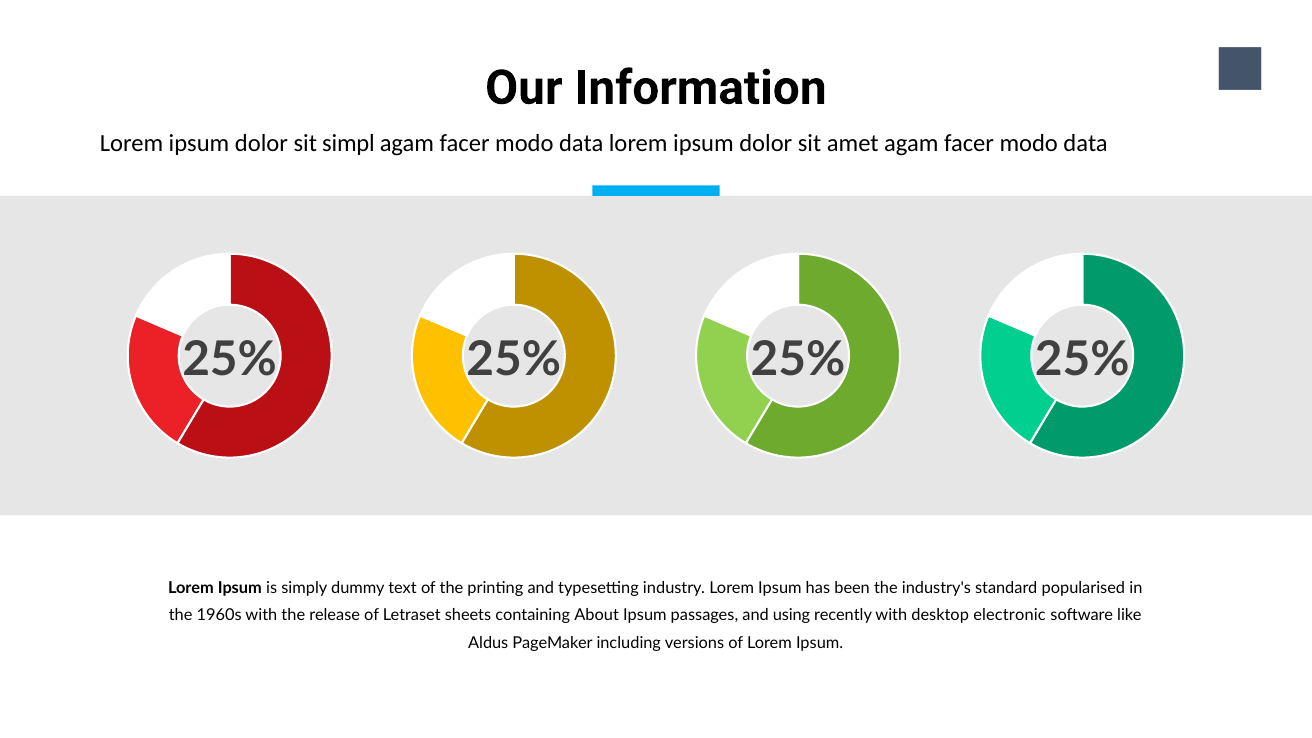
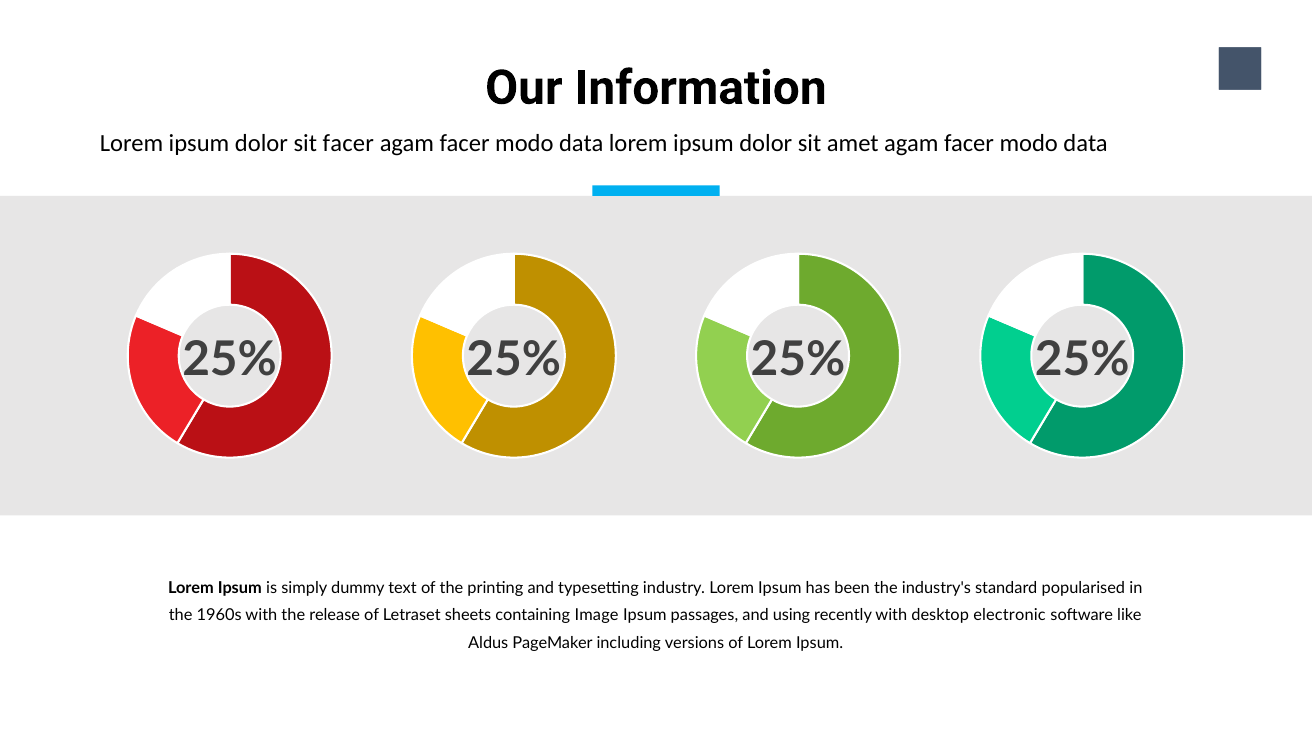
sit simpl: simpl -> facer
About: About -> Image
